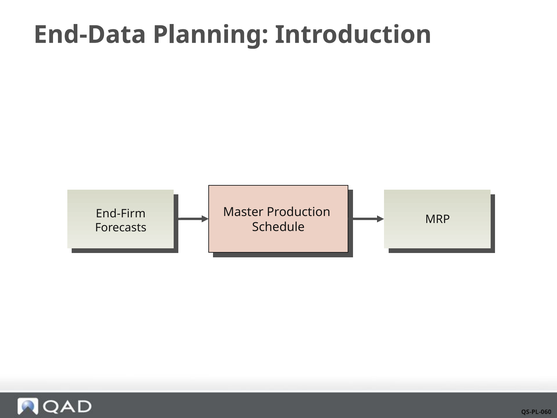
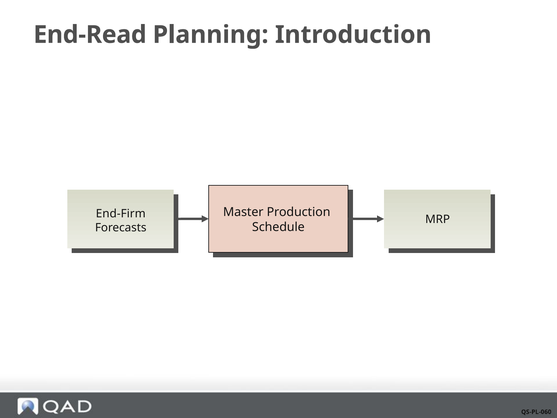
End-Data: End-Data -> End-Read
